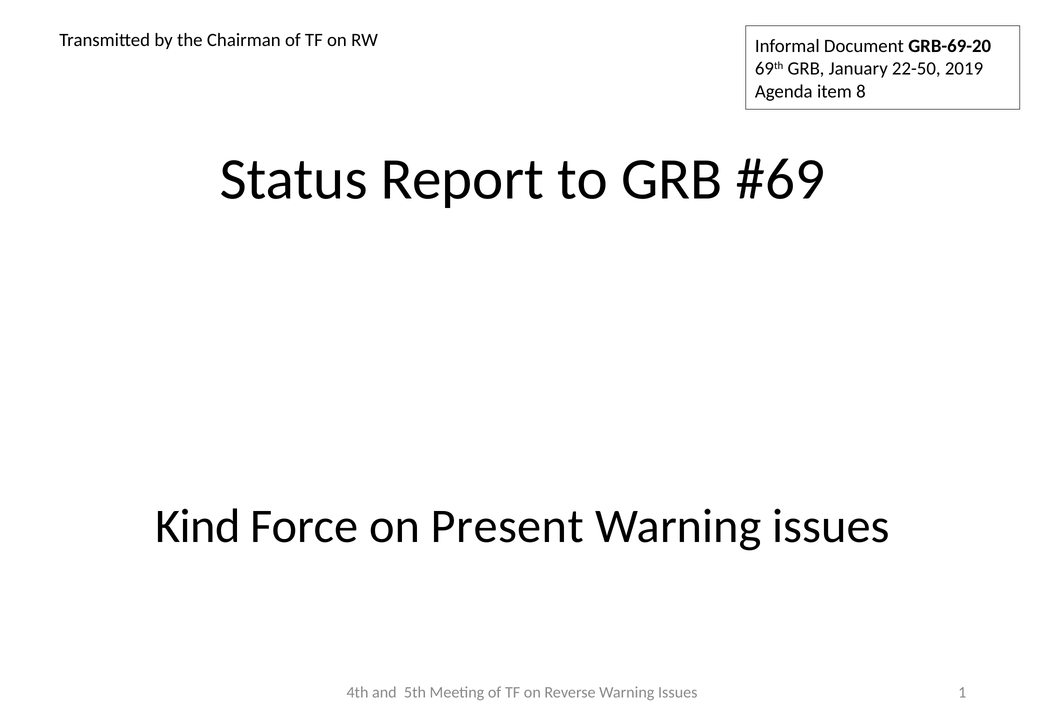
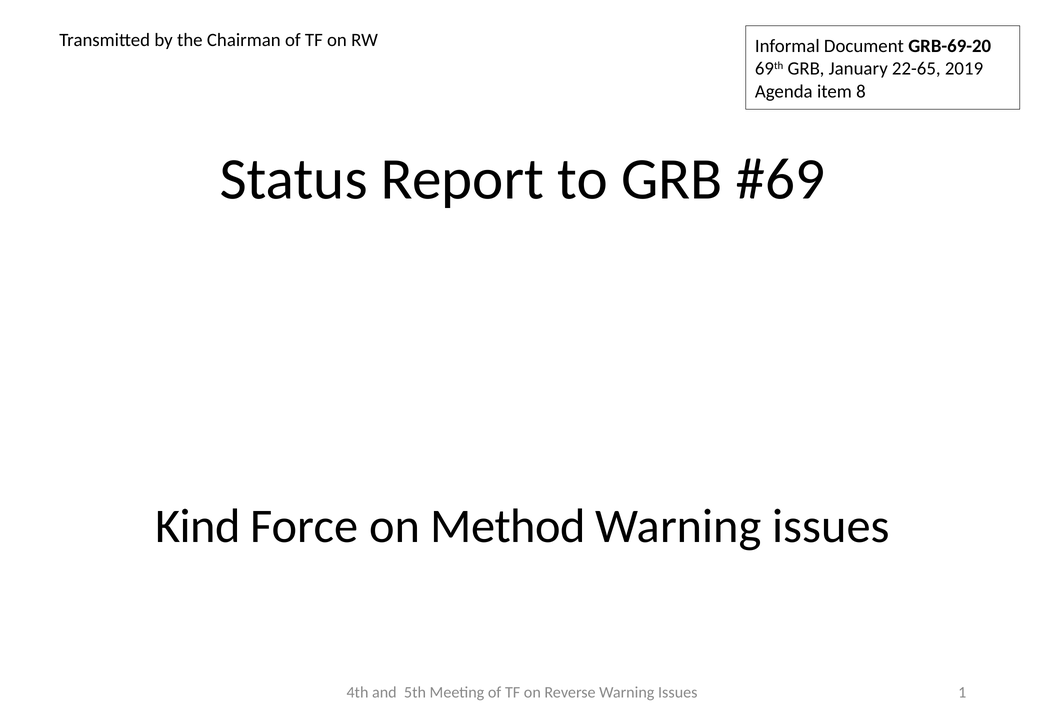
22-50: 22-50 -> 22-65
Present: Present -> Method
